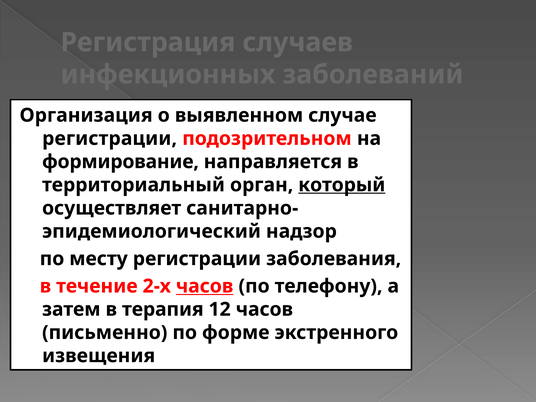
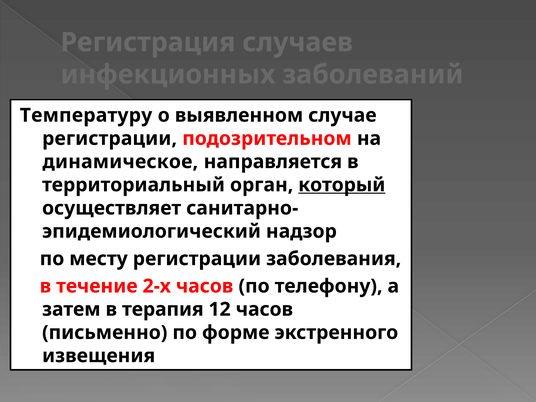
Организация: Организация -> Температуру
формирование: формирование -> динамическое
часов at (205, 286) underline: present -> none
